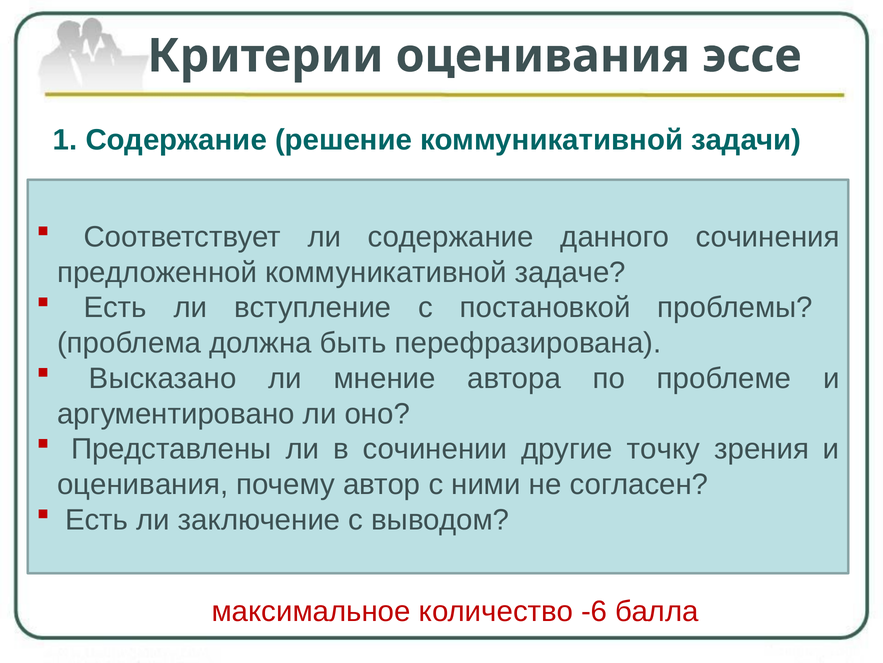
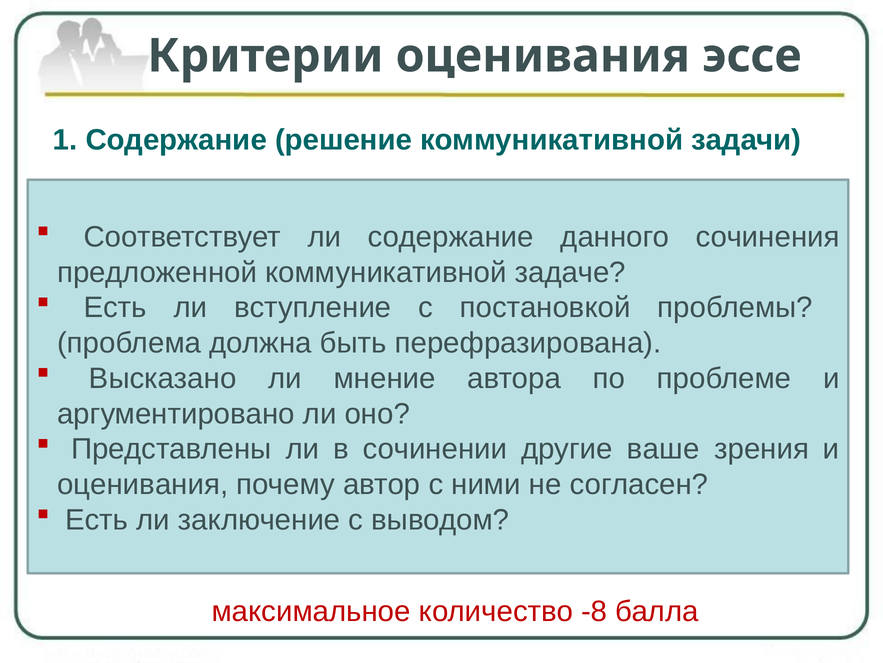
точку: точку -> ваше
-6: -6 -> -8
